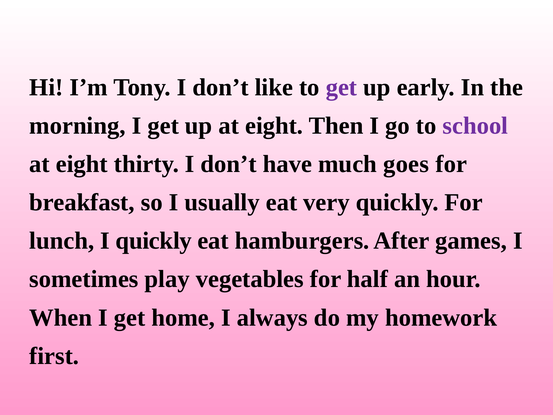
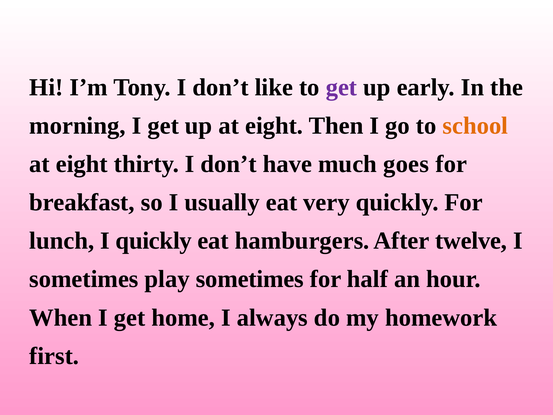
school colour: purple -> orange
games: games -> twelve
play vegetables: vegetables -> sometimes
